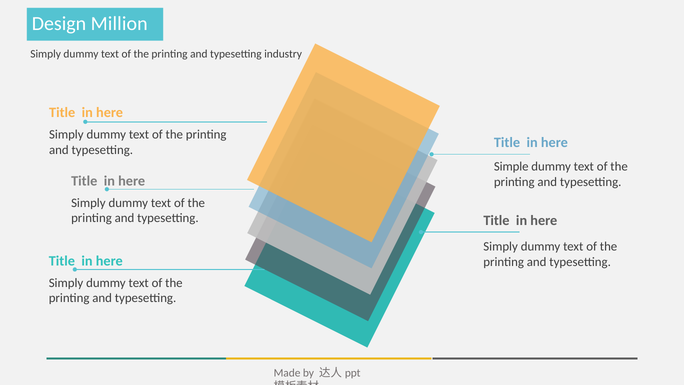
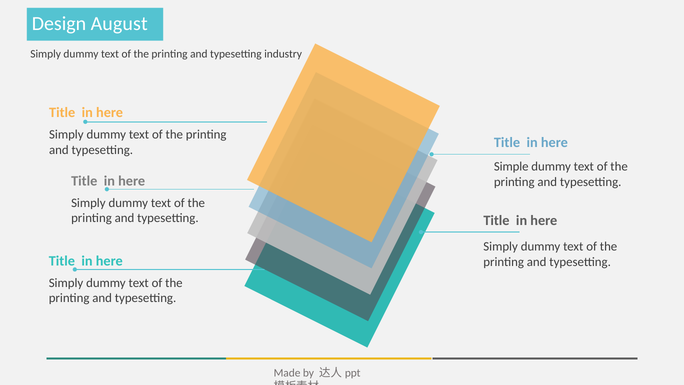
Million: Million -> August
